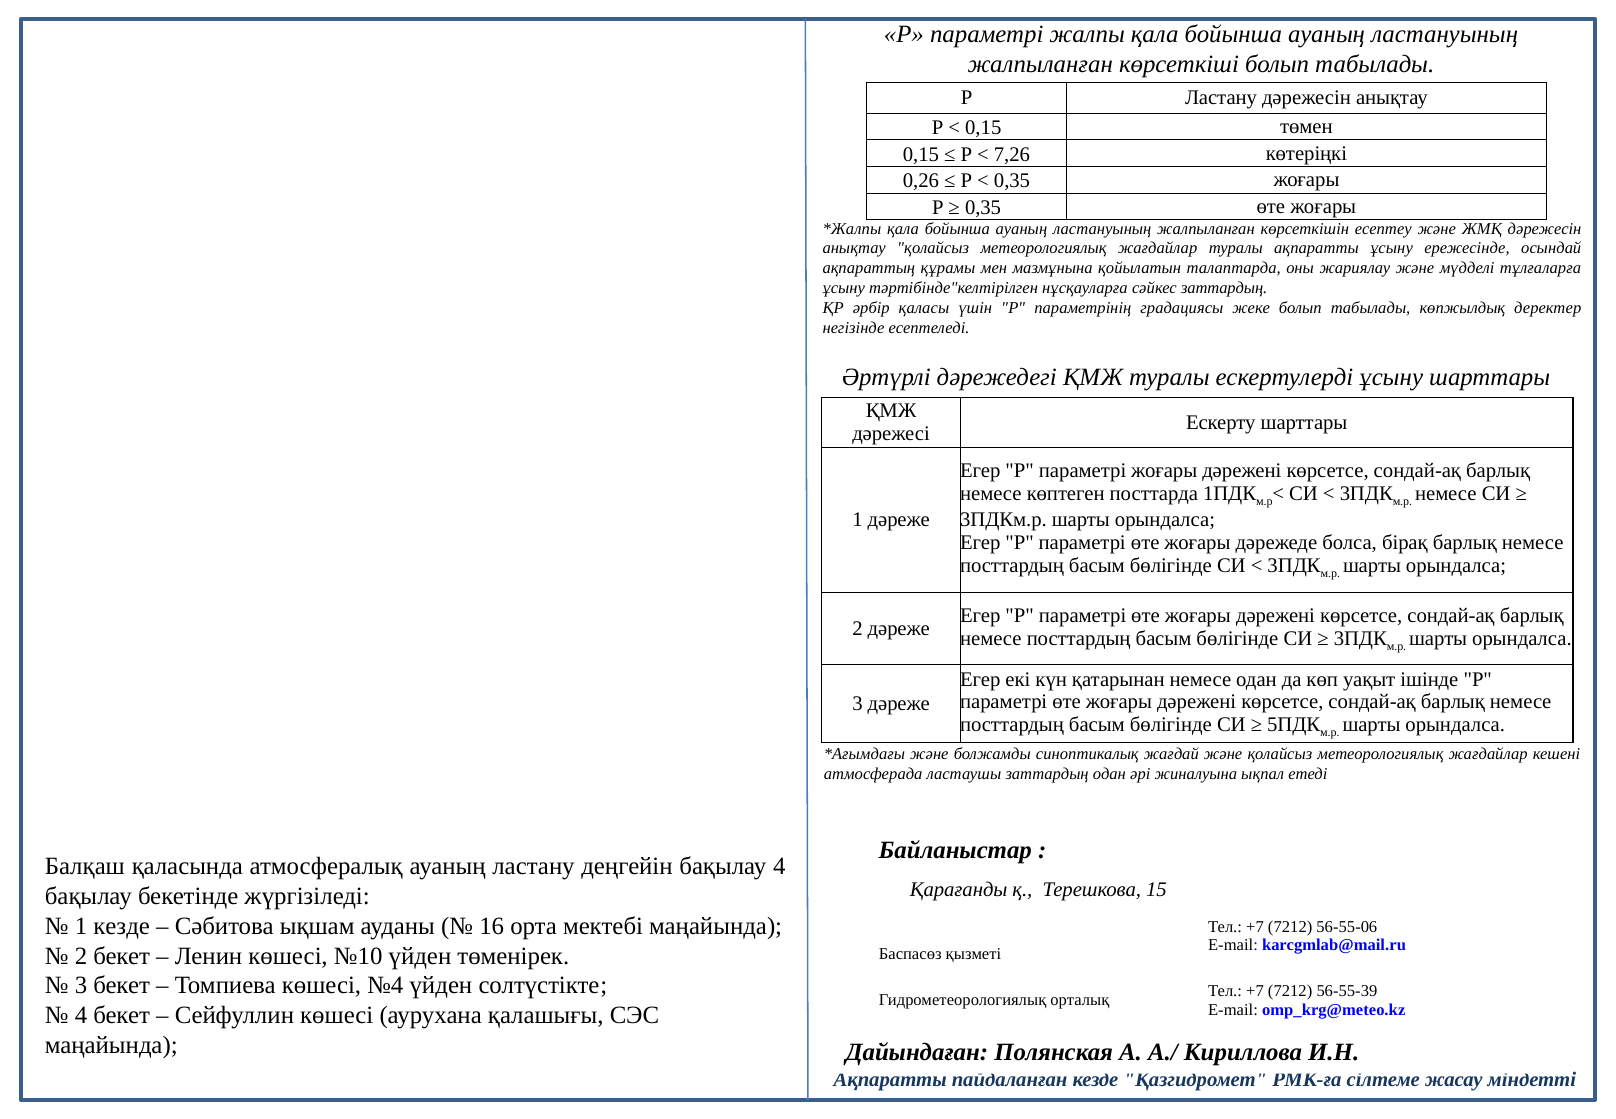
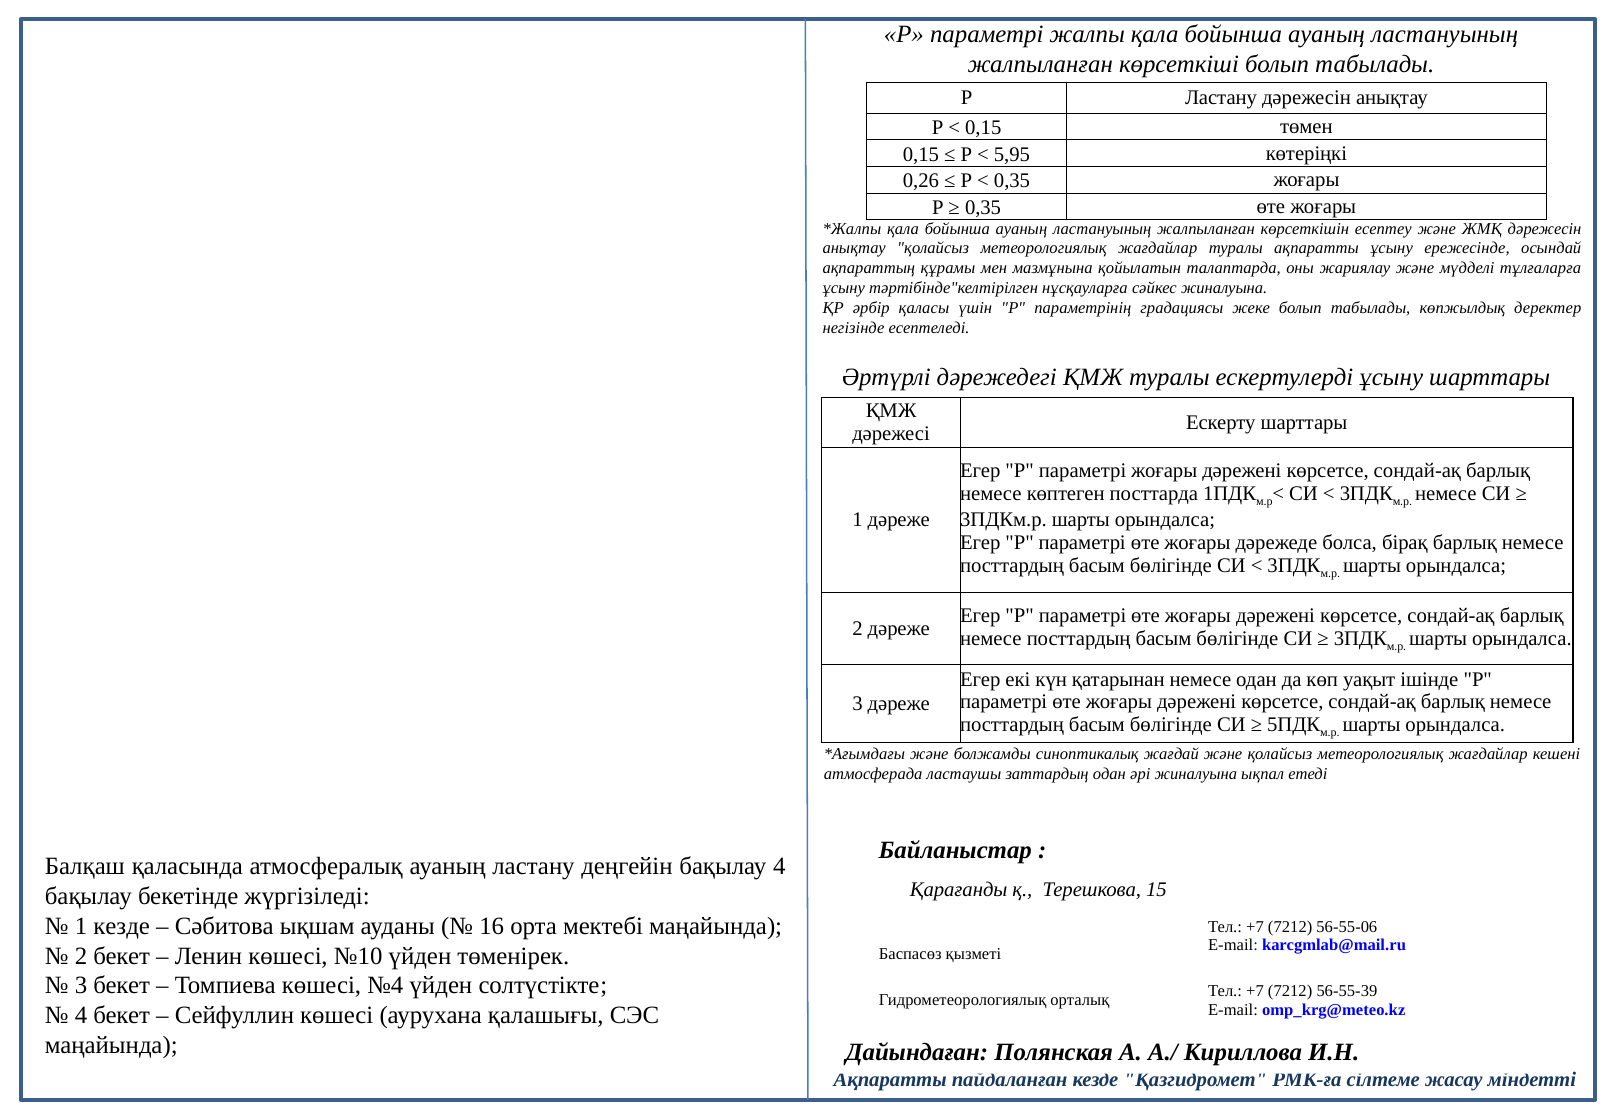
7,26: 7,26 -> 5,95
сәйкес заттардың: заттардың -> жиналуына
